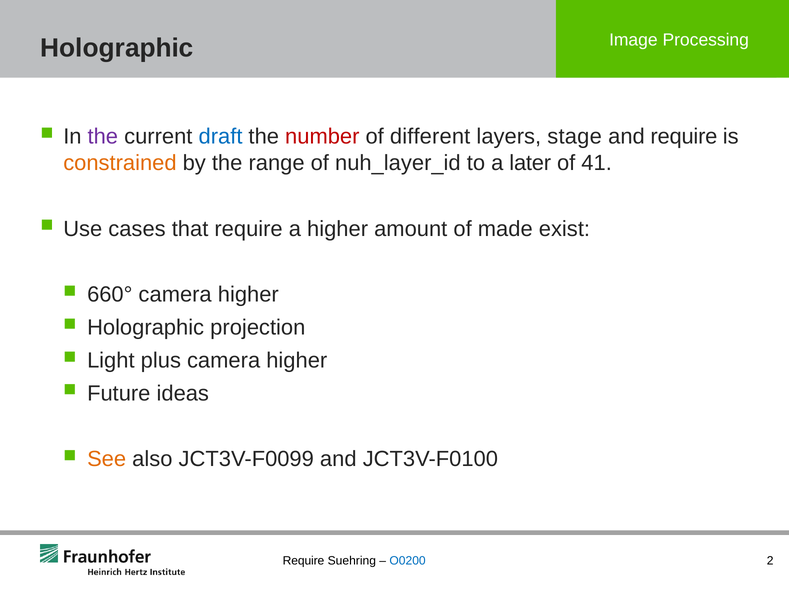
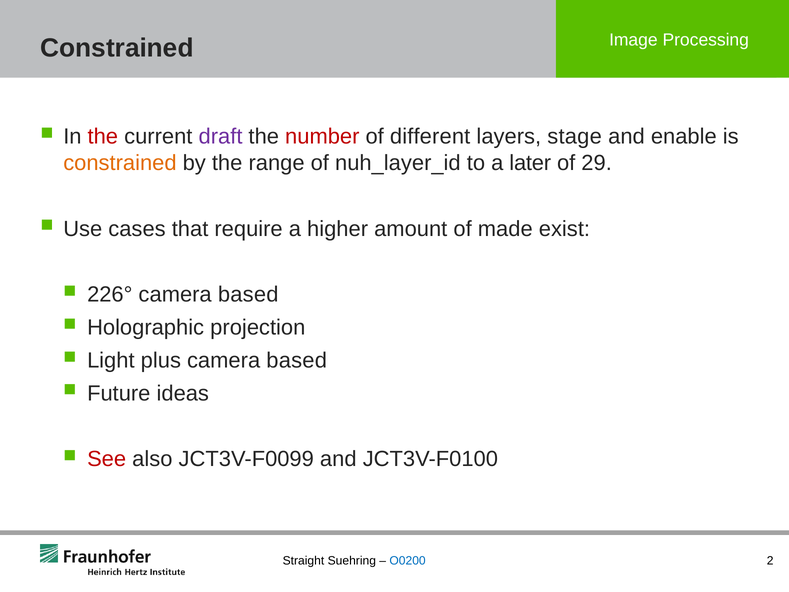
Holographic at (117, 48): Holographic -> Constrained
the at (103, 137) colour: purple -> red
draft colour: blue -> purple
and require: require -> enable
41: 41 -> 29
660°: 660° -> 226°
higher at (248, 295): higher -> based
higher at (297, 360): higher -> based
See colour: orange -> red
Require at (304, 561): Require -> Straight
